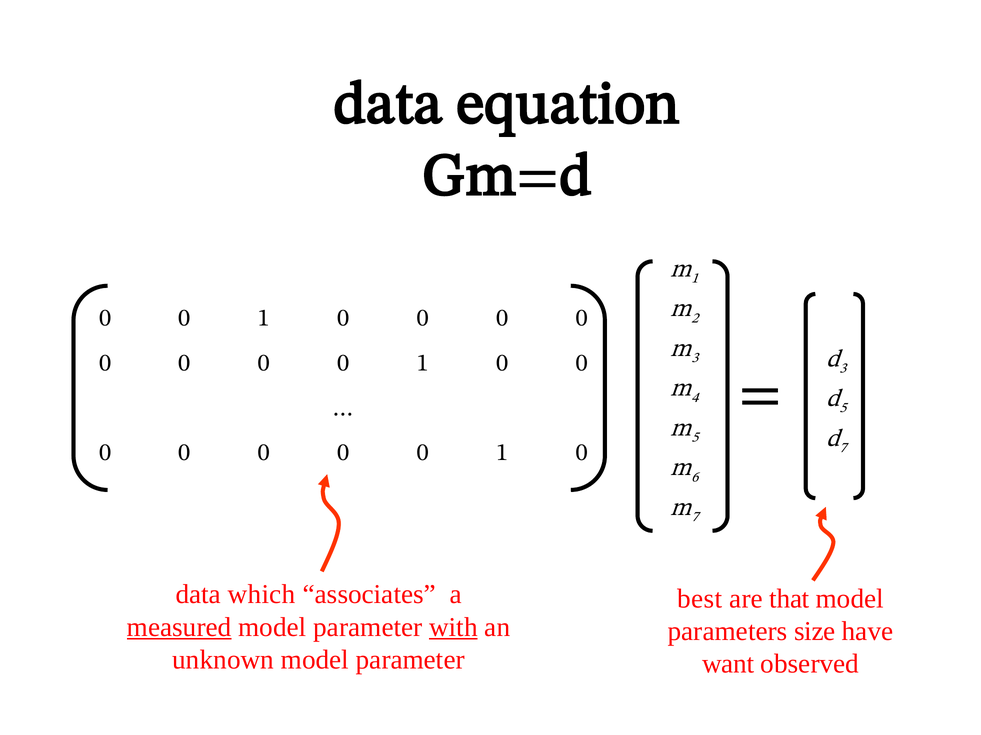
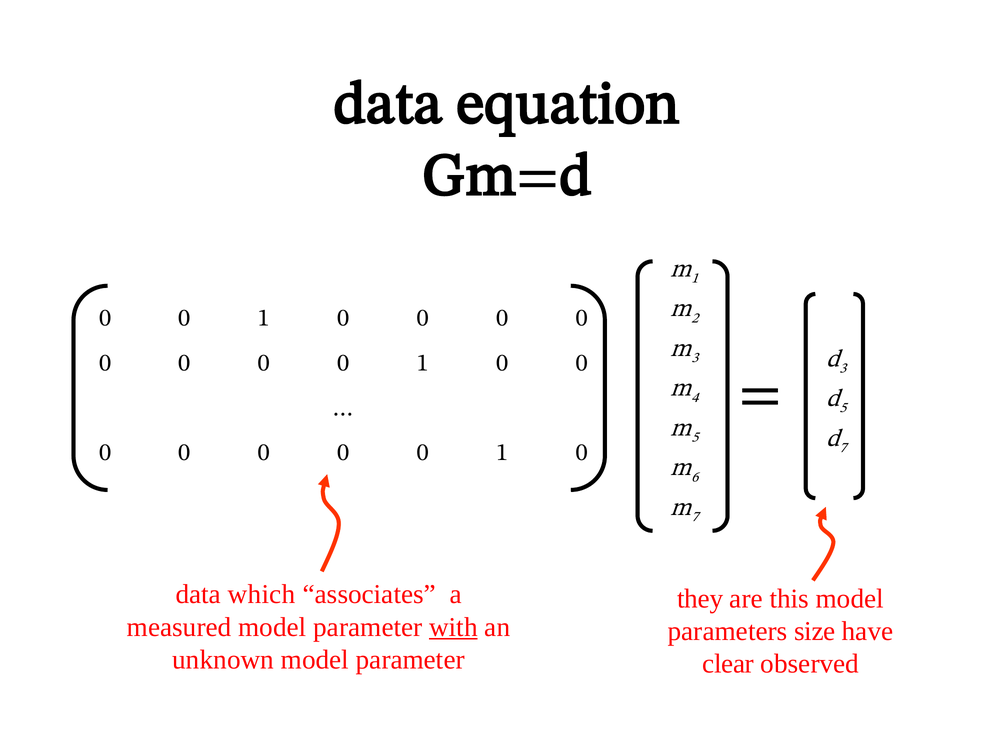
best: best -> they
that: that -> this
measured underline: present -> none
want: want -> clear
